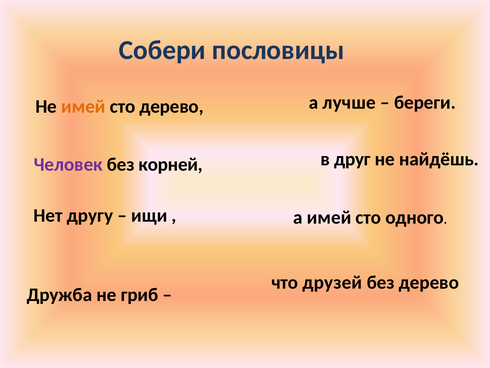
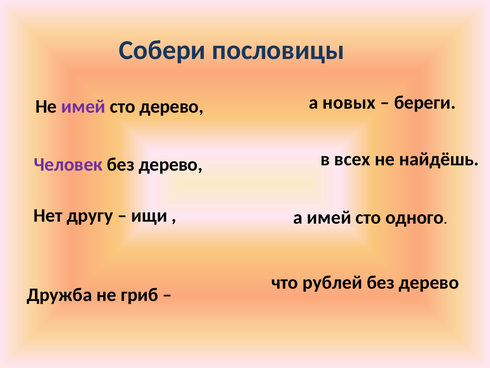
лучше: лучше -> новых
имей at (83, 106) colour: orange -> purple
друг: друг -> всех
корней at (171, 164): корней -> дерево
друзей: друзей -> рублей
